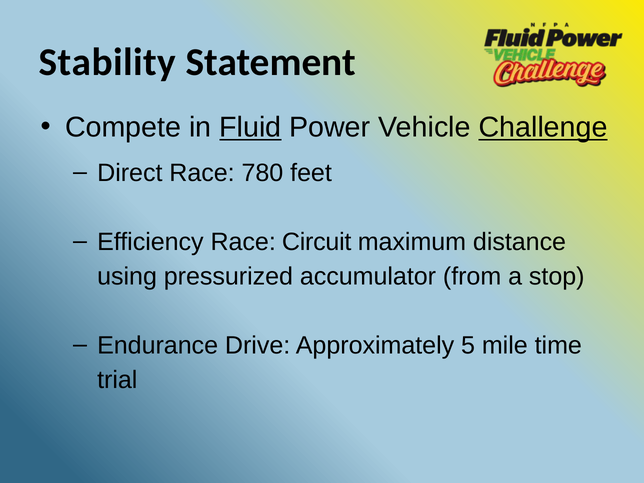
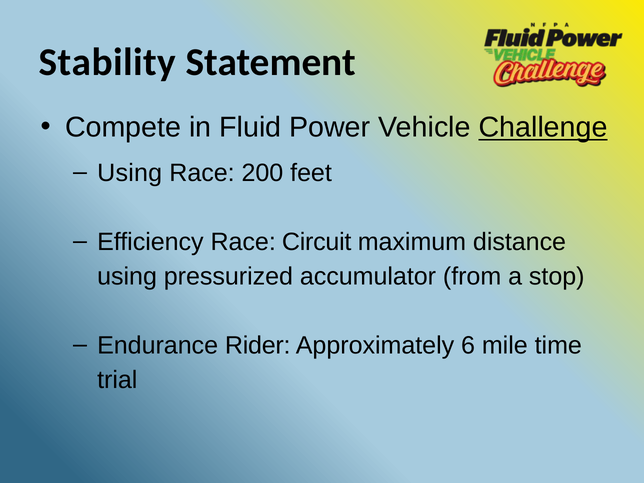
Fluid underline: present -> none
Direct at (130, 173): Direct -> Using
780: 780 -> 200
Drive: Drive -> Rider
5: 5 -> 6
